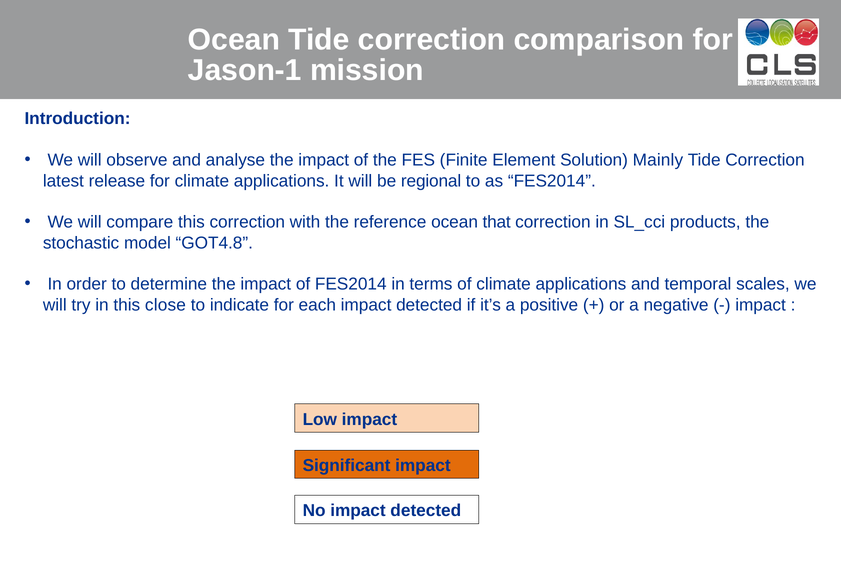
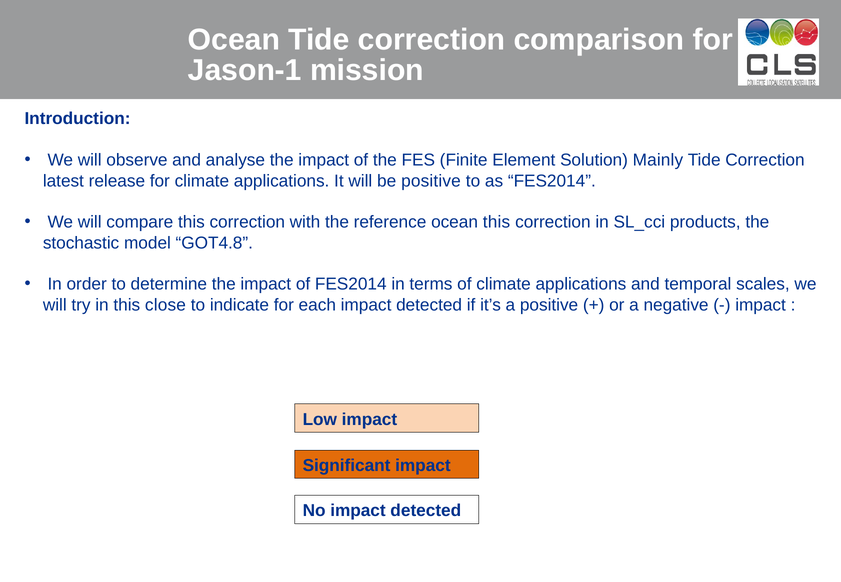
be regional: regional -> positive
ocean that: that -> this
